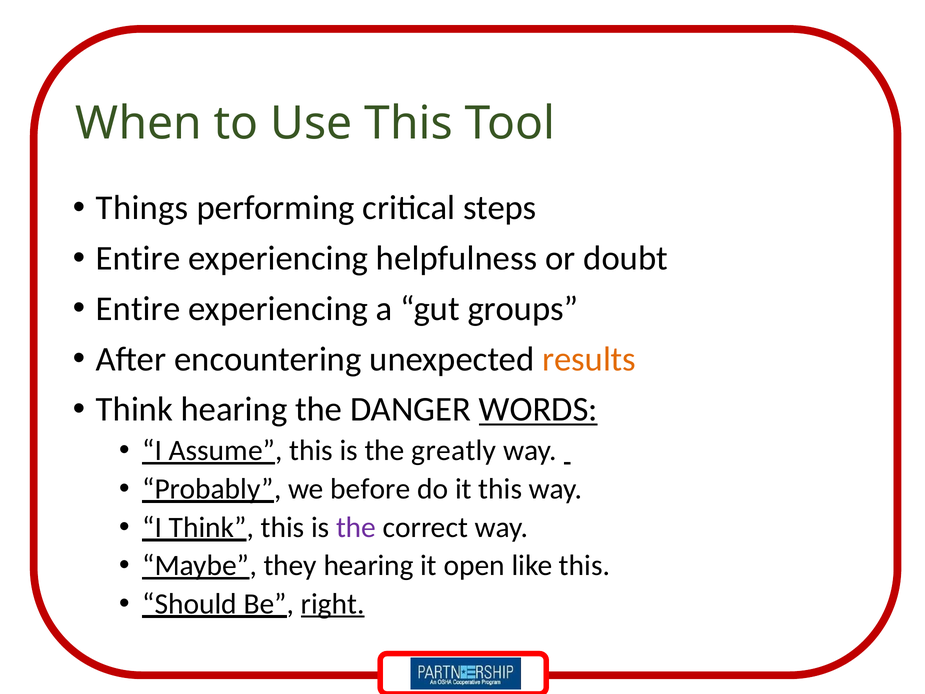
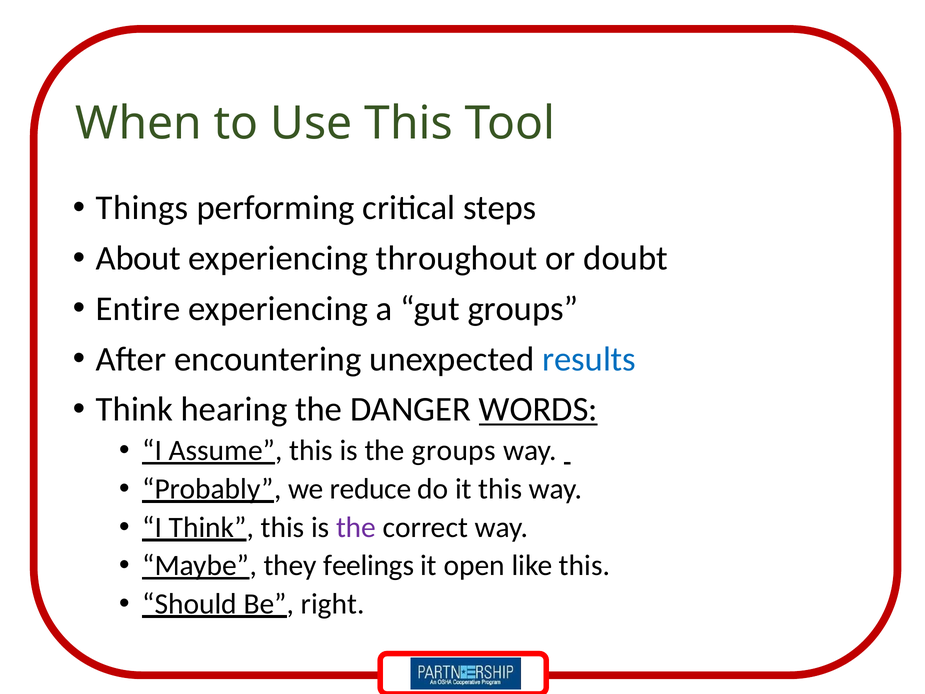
Entire at (138, 258): Entire -> About
helpfulness: helpfulness -> throughout
results colour: orange -> blue
the greatly: greatly -> groups
before: before -> reduce
they hearing: hearing -> feelings
right underline: present -> none
